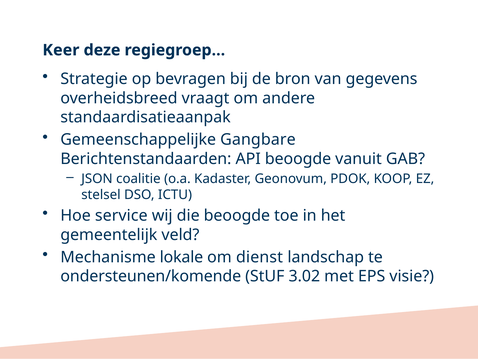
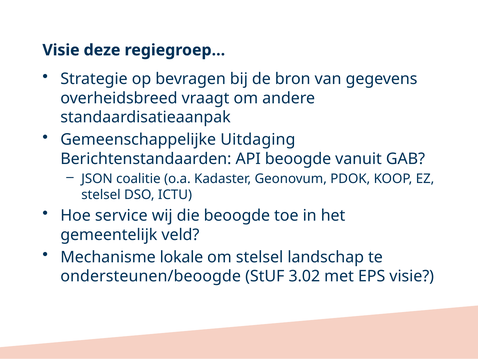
Keer at (61, 50): Keer -> Visie
Gangbare: Gangbare -> Uitdaging
om dienst: dienst -> stelsel
ondersteunen/komende: ondersteunen/komende -> ondersteunen/beoogde
